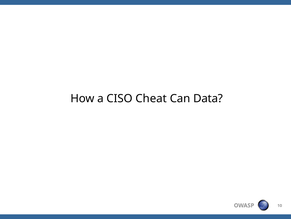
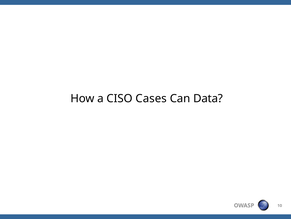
Cheat: Cheat -> Cases
